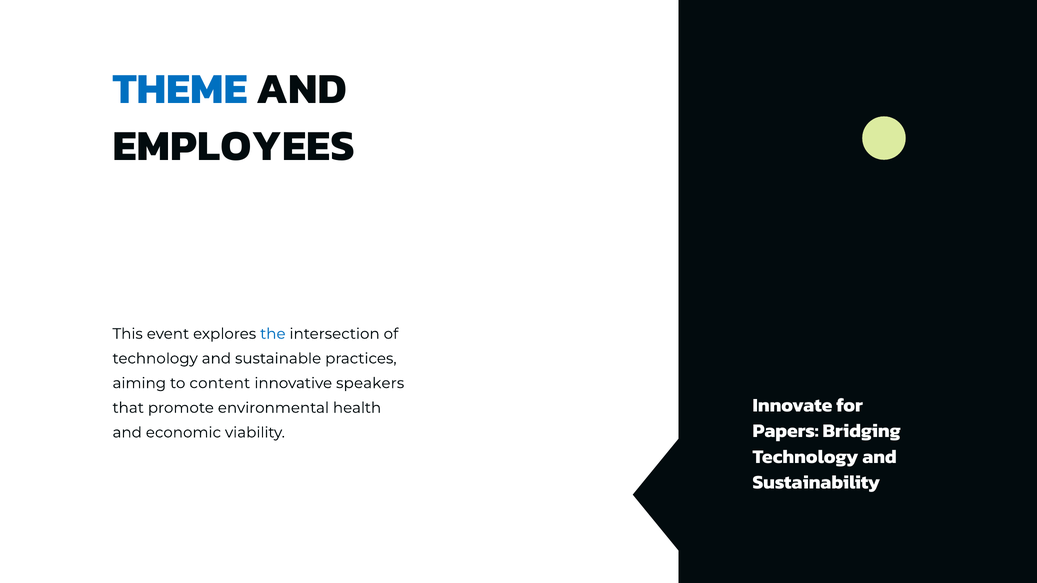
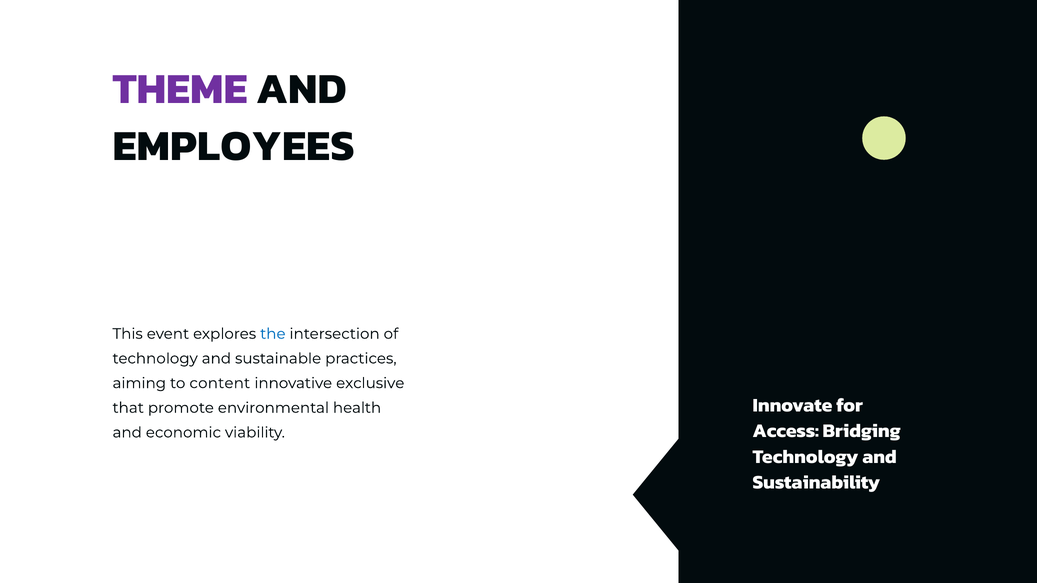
THEME colour: blue -> purple
speakers: speakers -> exclusive
Papers: Papers -> Access
